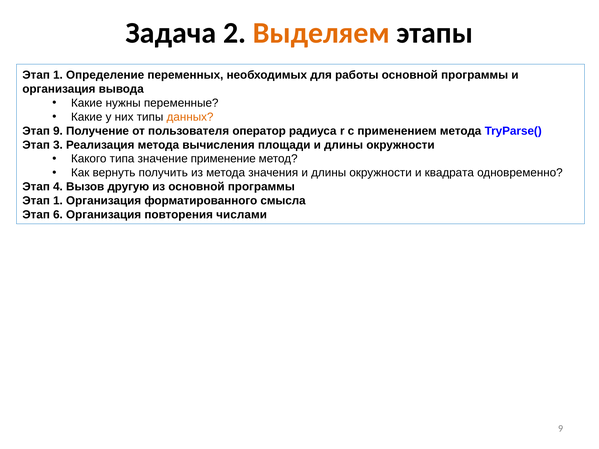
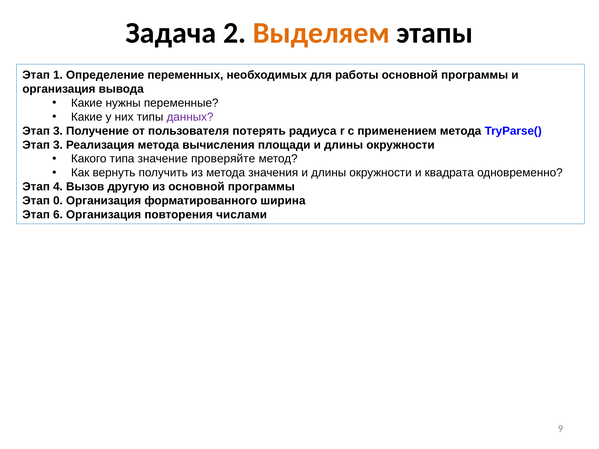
данных colour: orange -> purple
9 at (58, 131): 9 -> 3
оператор: оператор -> потерять
применение: применение -> проверяйте
1 at (58, 201): 1 -> 0
смысла: смысла -> ширина
